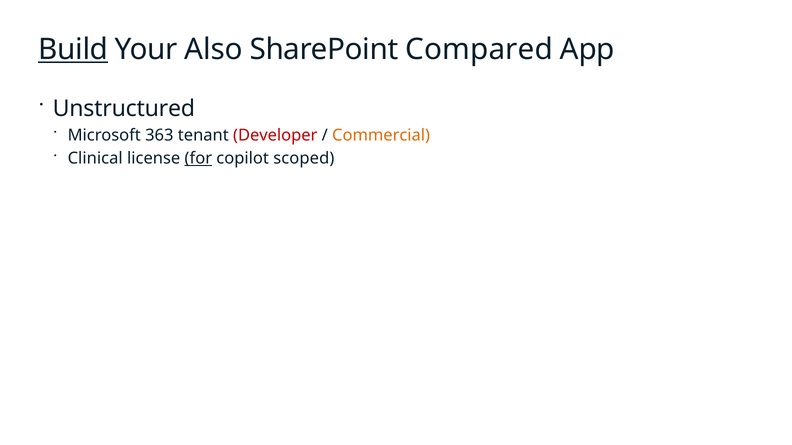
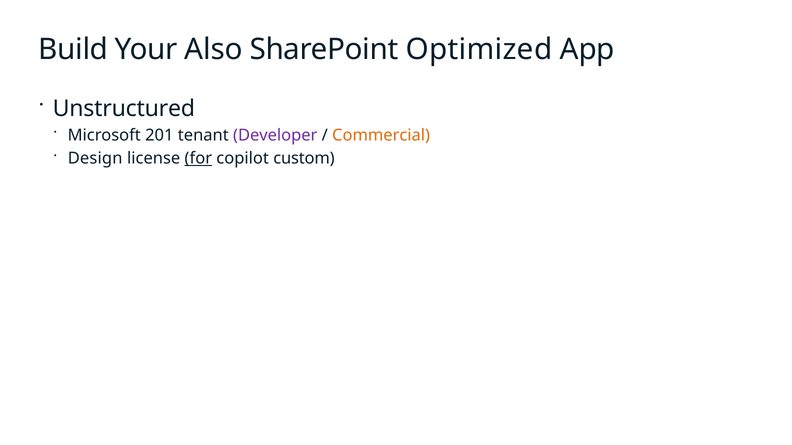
Build underline: present -> none
Compared: Compared -> Optimized
363: 363 -> 201
Developer colour: red -> purple
Clinical: Clinical -> Design
scoped: scoped -> custom
